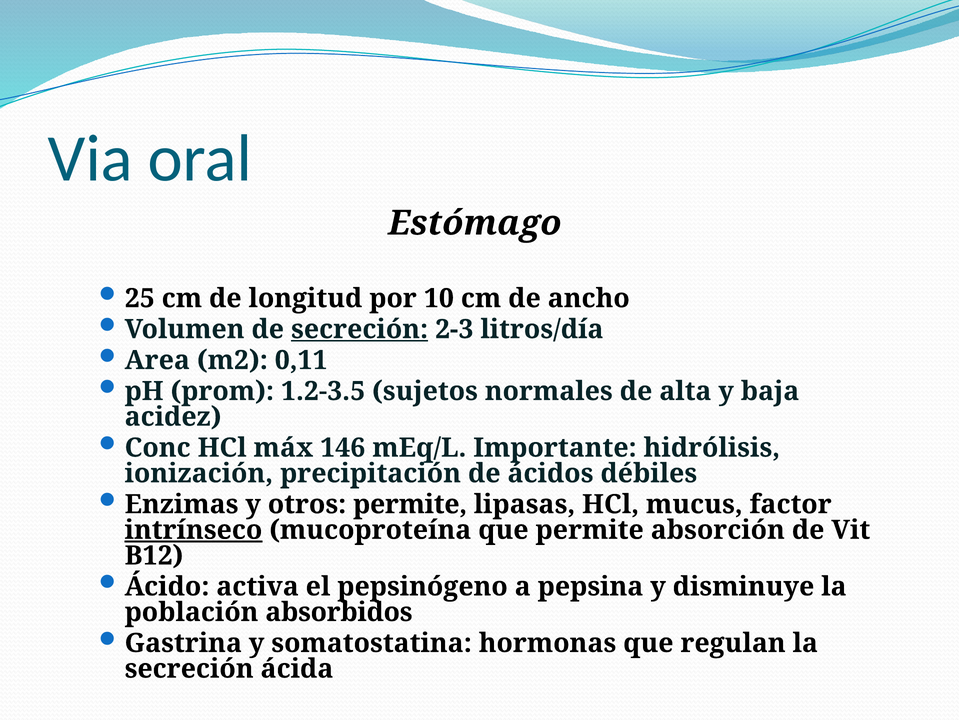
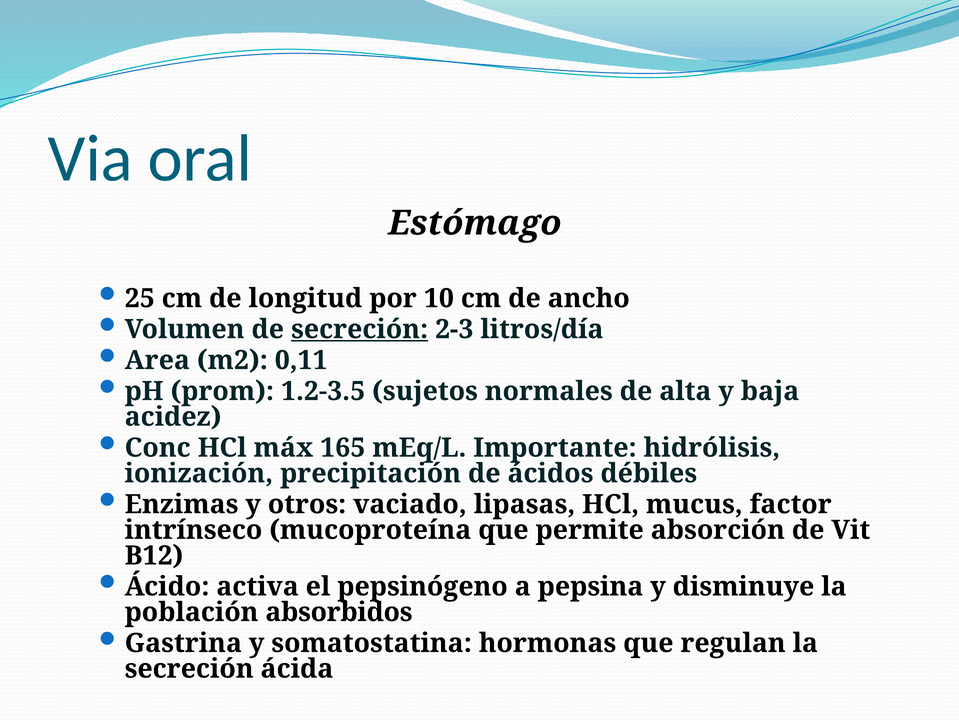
146: 146 -> 165
otros permite: permite -> vaciado
intrínseco underline: present -> none
